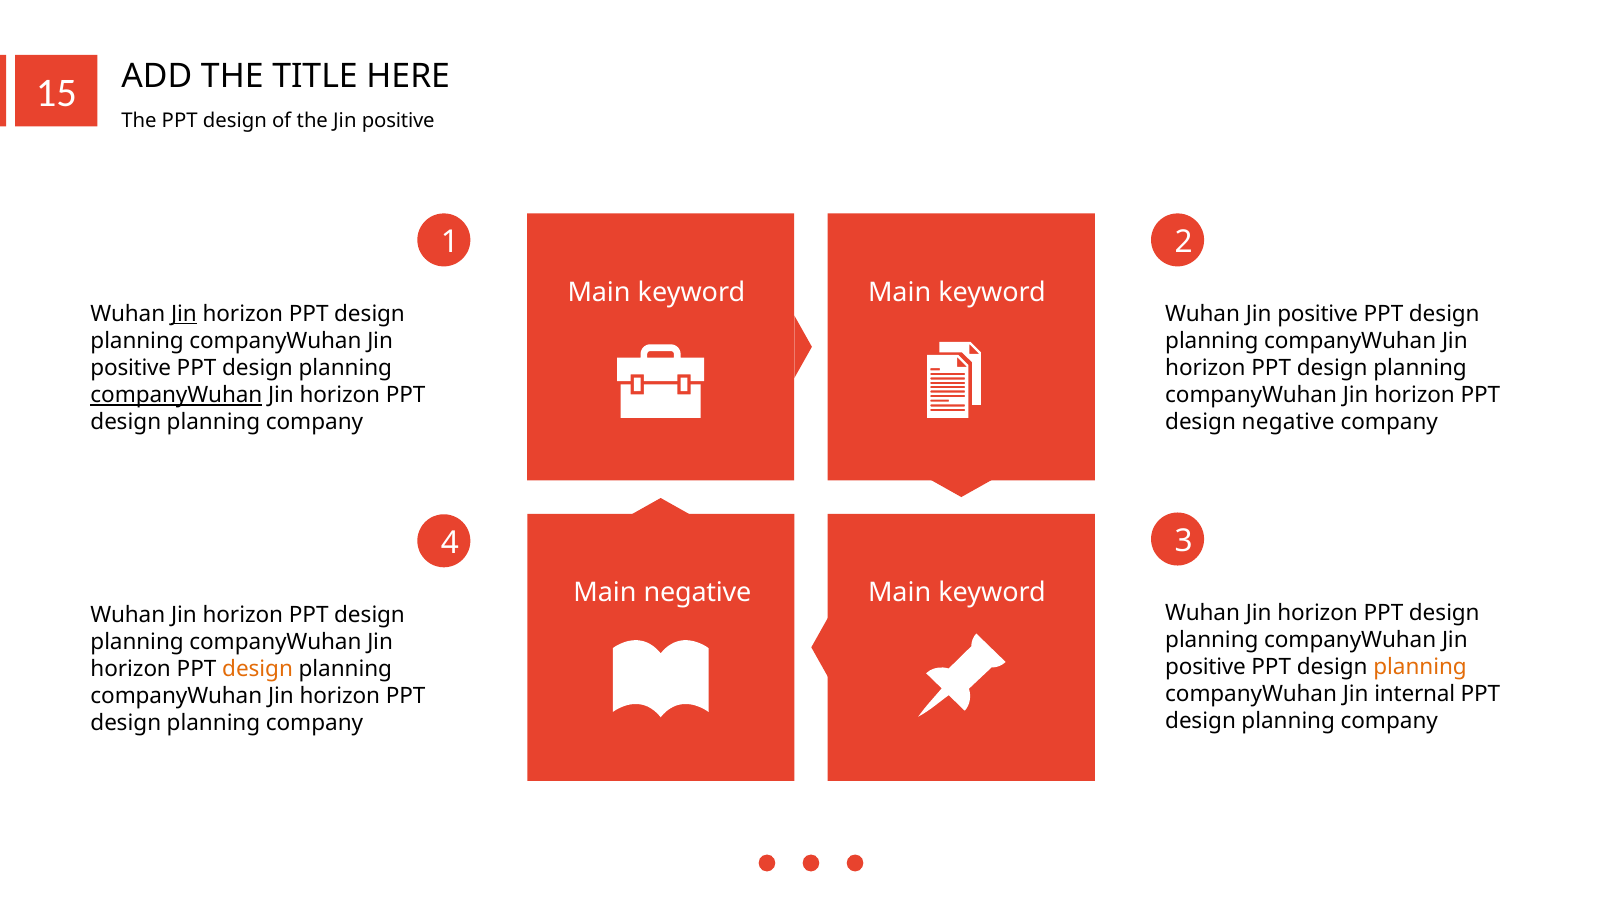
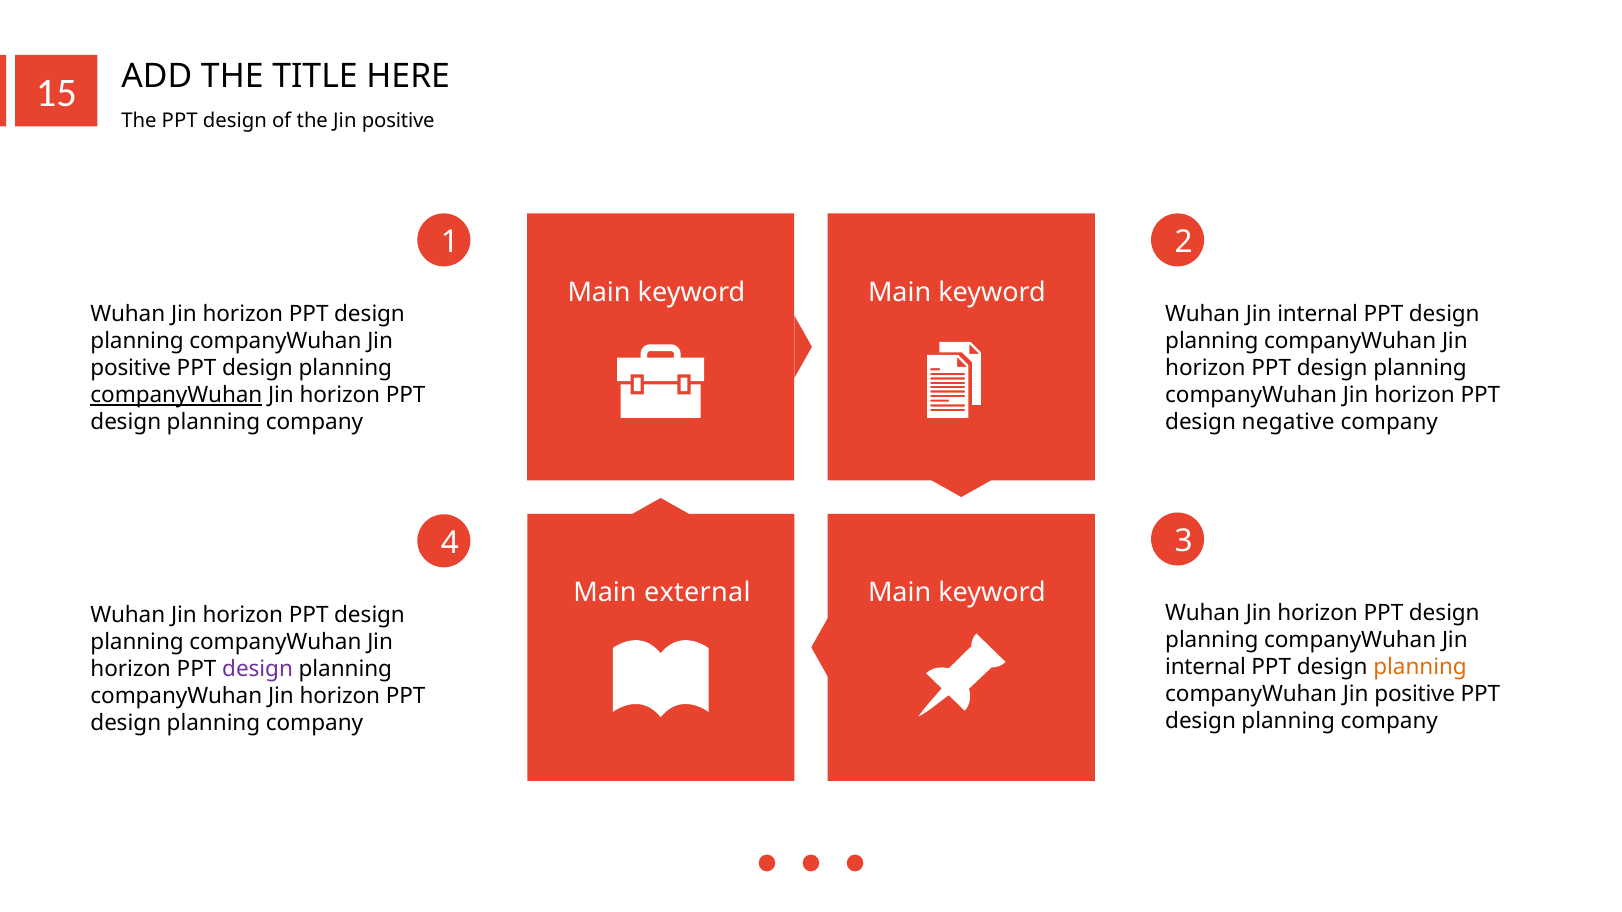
Jin at (184, 314) underline: present -> none
Wuhan Jin positive: positive -> internal
Main negative: negative -> external
positive at (1206, 667): positive -> internal
design at (258, 669) colour: orange -> purple
internal at (1415, 695): internal -> positive
